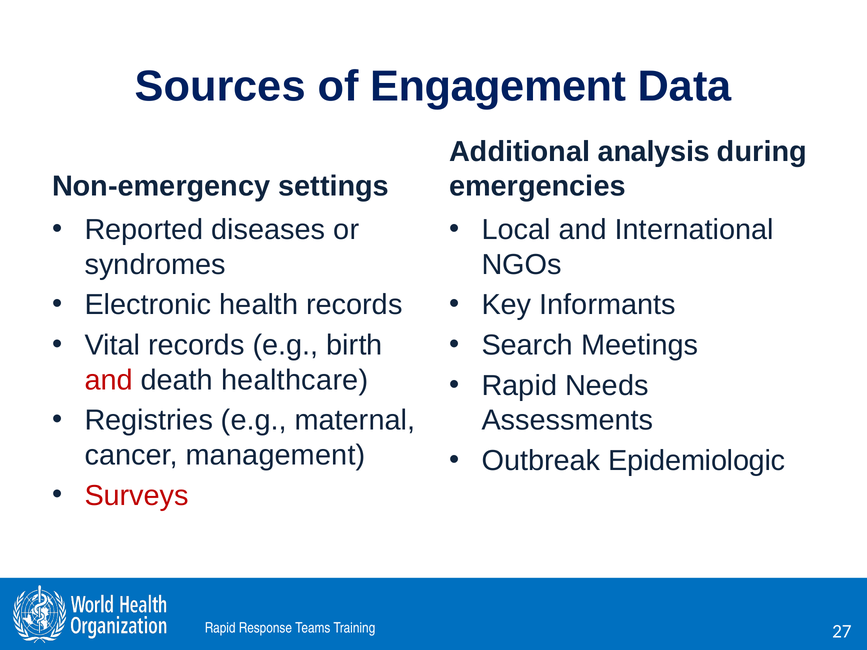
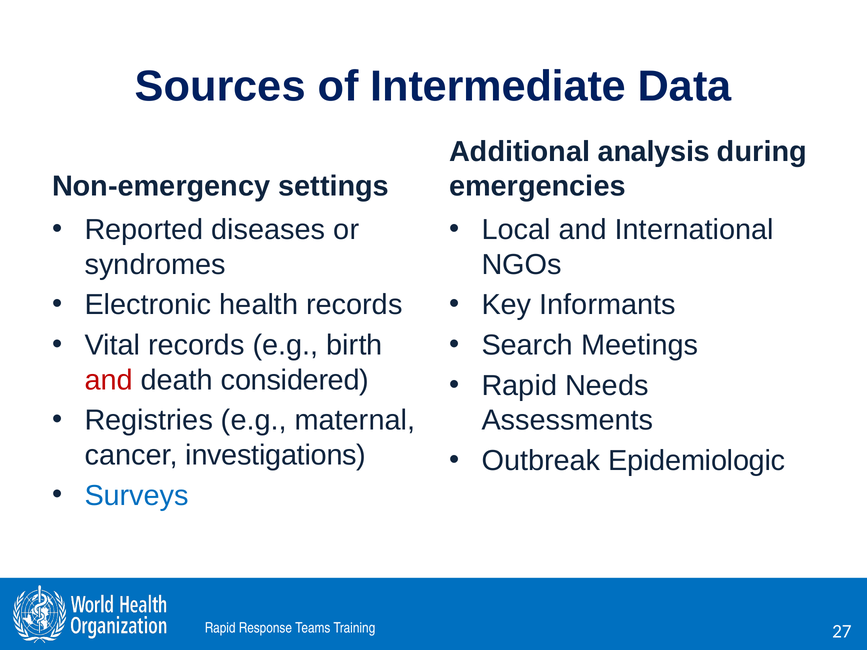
Engagement: Engagement -> Intermediate
healthcare: healthcare -> considered
management: management -> investigations
Surveys colour: red -> blue
